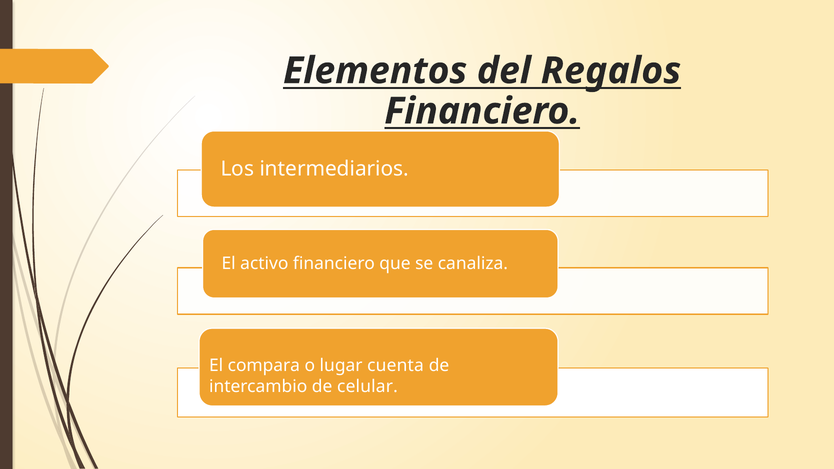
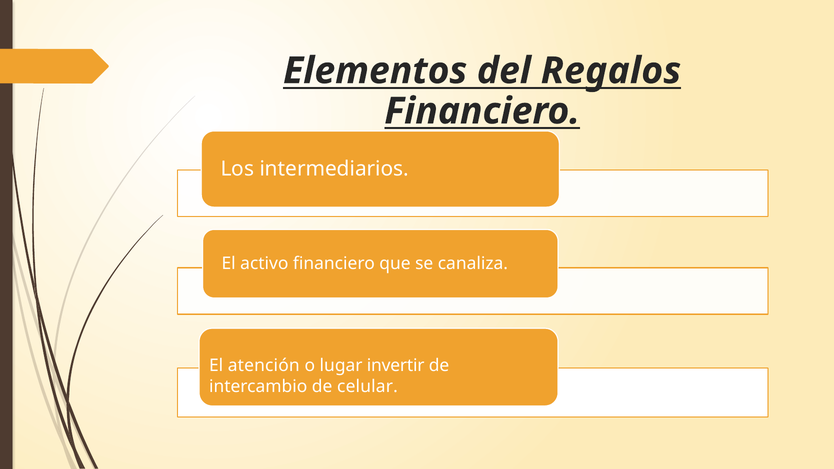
compara: compara -> atención
cuenta: cuenta -> invertir
